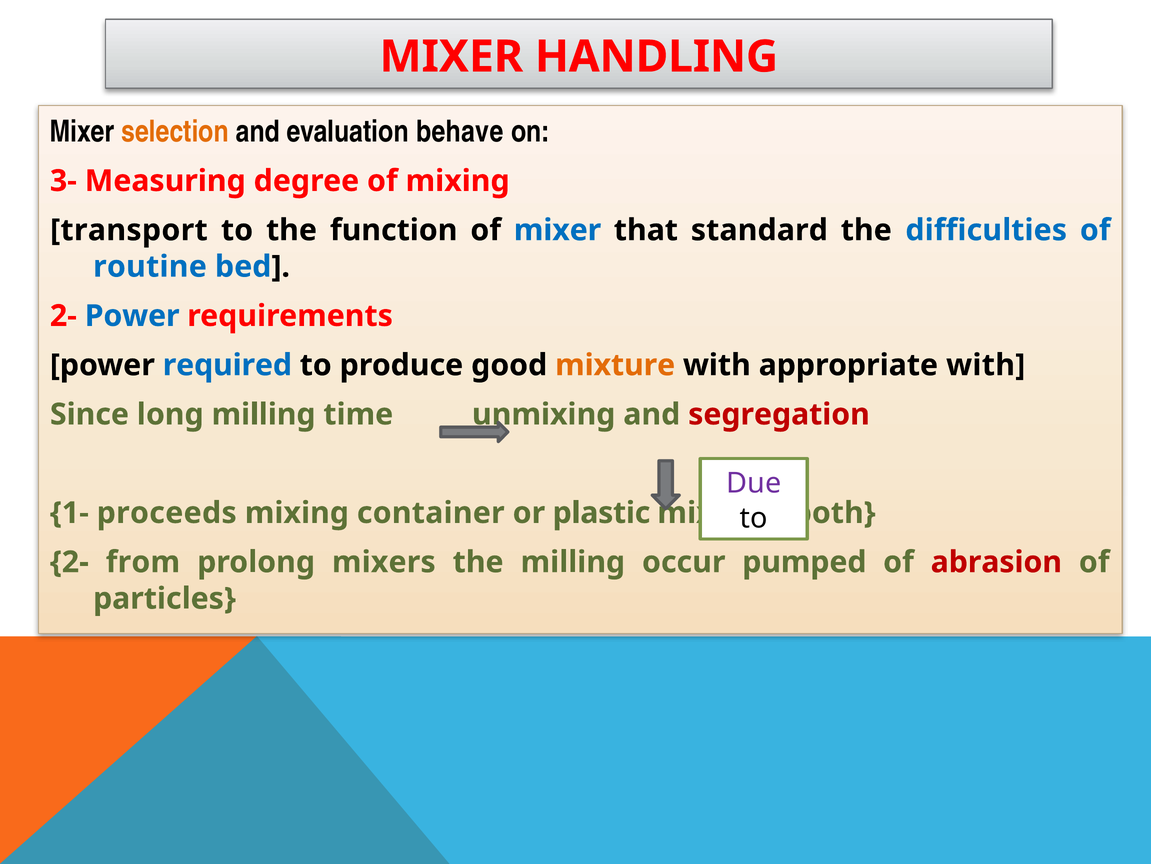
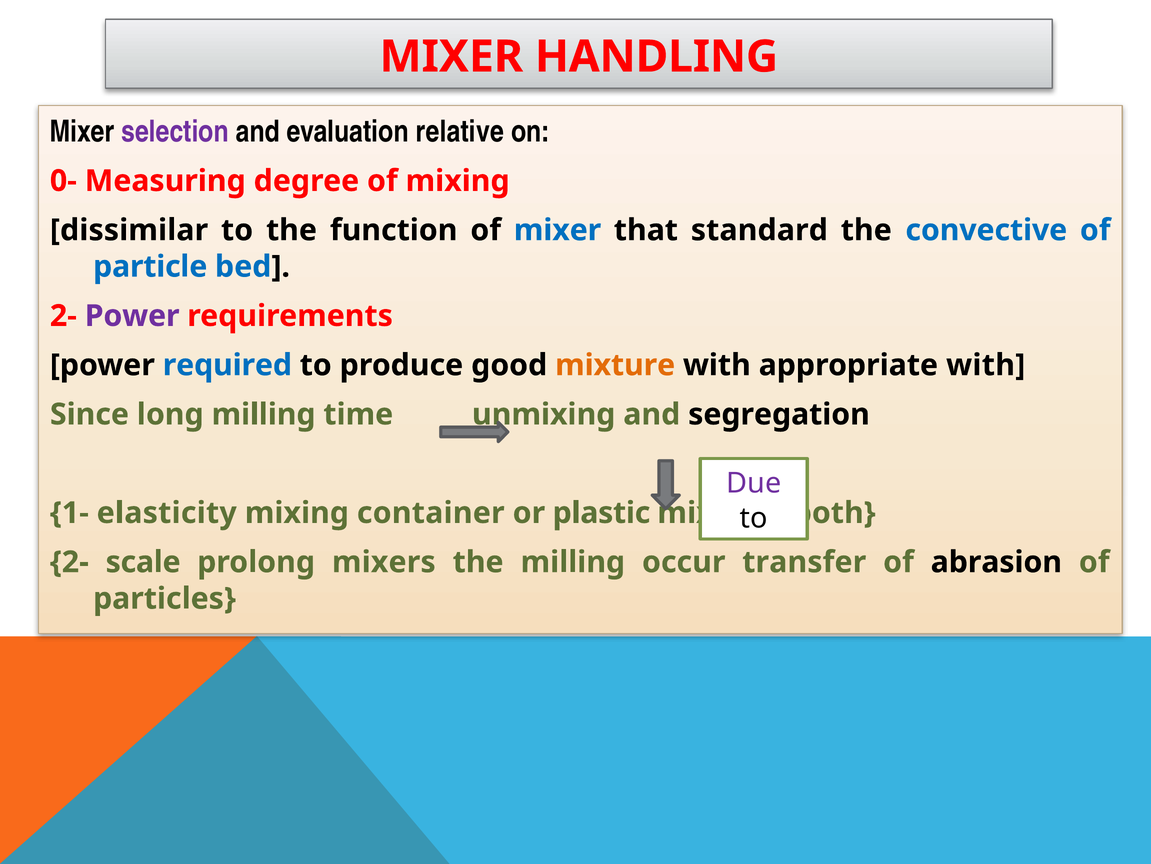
selection colour: orange -> purple
behave: behave -> relative
3-: 3- -> 0-
transport: transport -> dissimilar
difficulties: difficulties -> convective
routine: routine -> particle
Power at (132, 316) colour: blue -> purple
segregation colour: red -> black
proceeds: proceeds -> elasticity
from: from -> scale
pumped: pumped -> transfer
abrasion colour: red -> black
